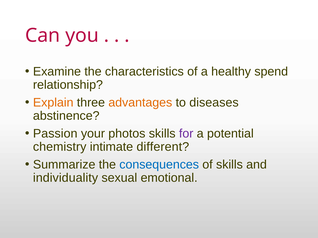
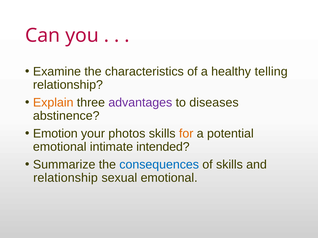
spend: spend -> telling
advantages colour: orange -> purple
Passion: Passion -> Emotion
for colour: purple -> orange
chemistry at (60, 147): chemistry -> emotional
different: different -> intended
individuality at (66, 178): individuality -> relationship
